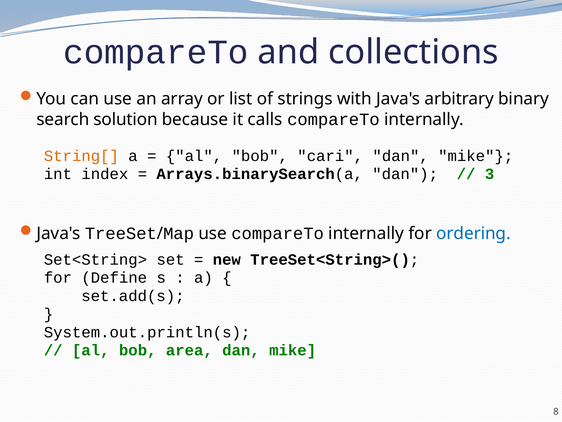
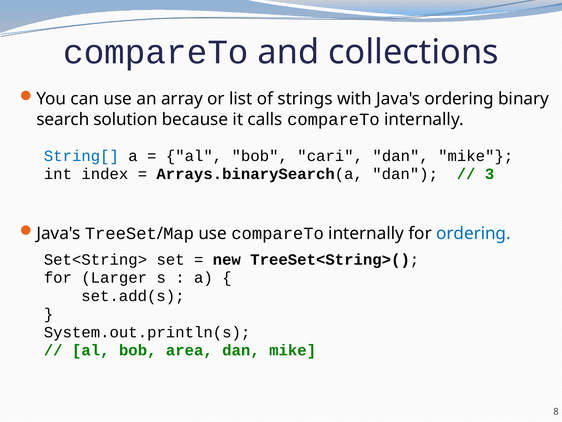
Java's arbitrary: arbitrary -> ordering
String[ colour: orange -> blue
Define: Define -> Larger
